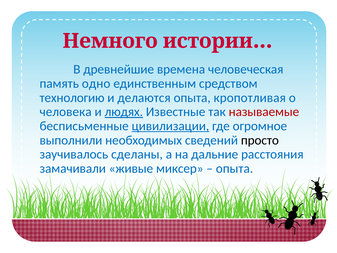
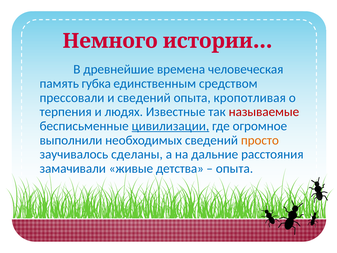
одно: одно -> губка
технологию: технологию -> прессовали
и делаются: делаются -> сведений
человека: человека -> терпения
людях underline: present -> none
просто colour: black -> orange
миксер: миксер -> детства
